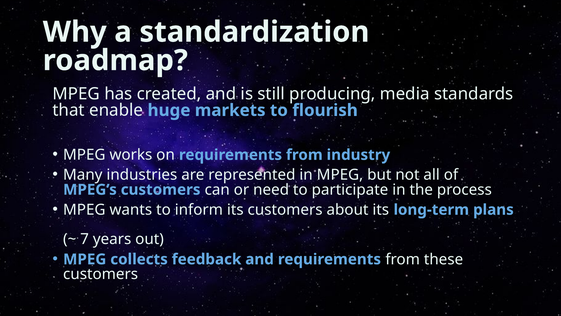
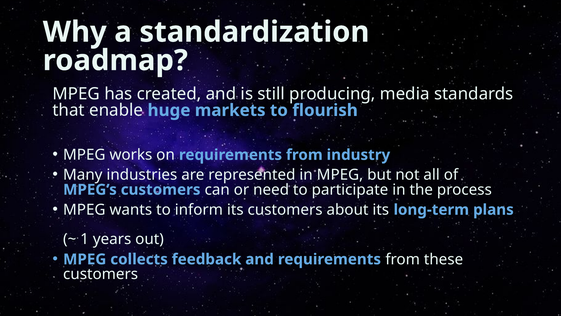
7: 7 -> 1
